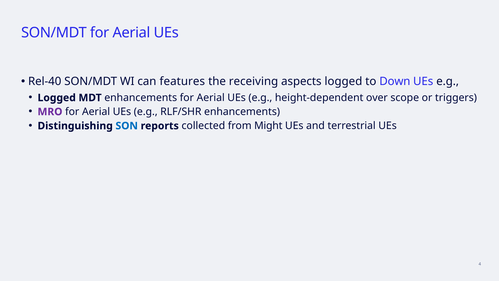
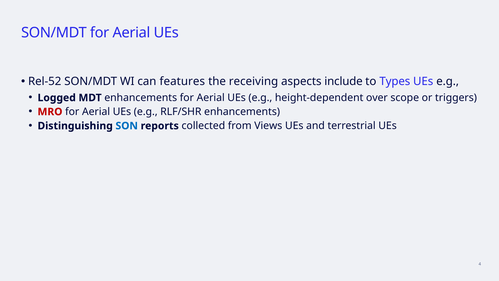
Rel-40: Rel-40 -> Rel-52
aspects logged: logged -> include
Down: Down -> Types
MRO colour: purple -> red
Might: Might -> Views
